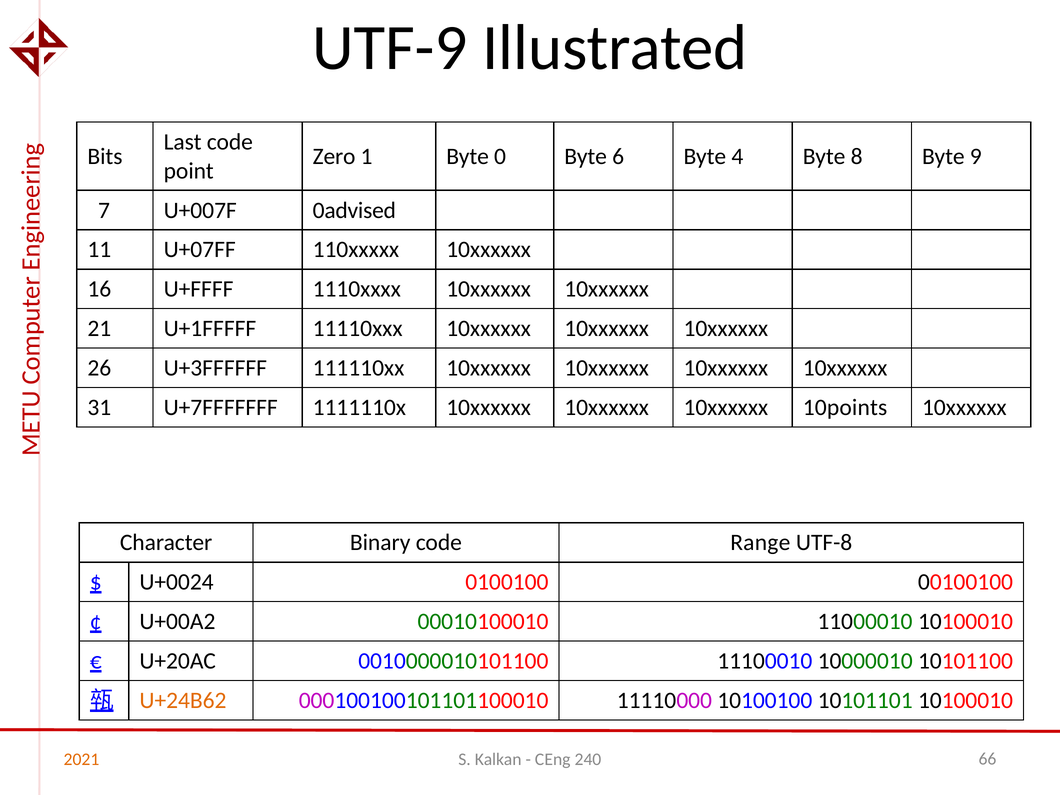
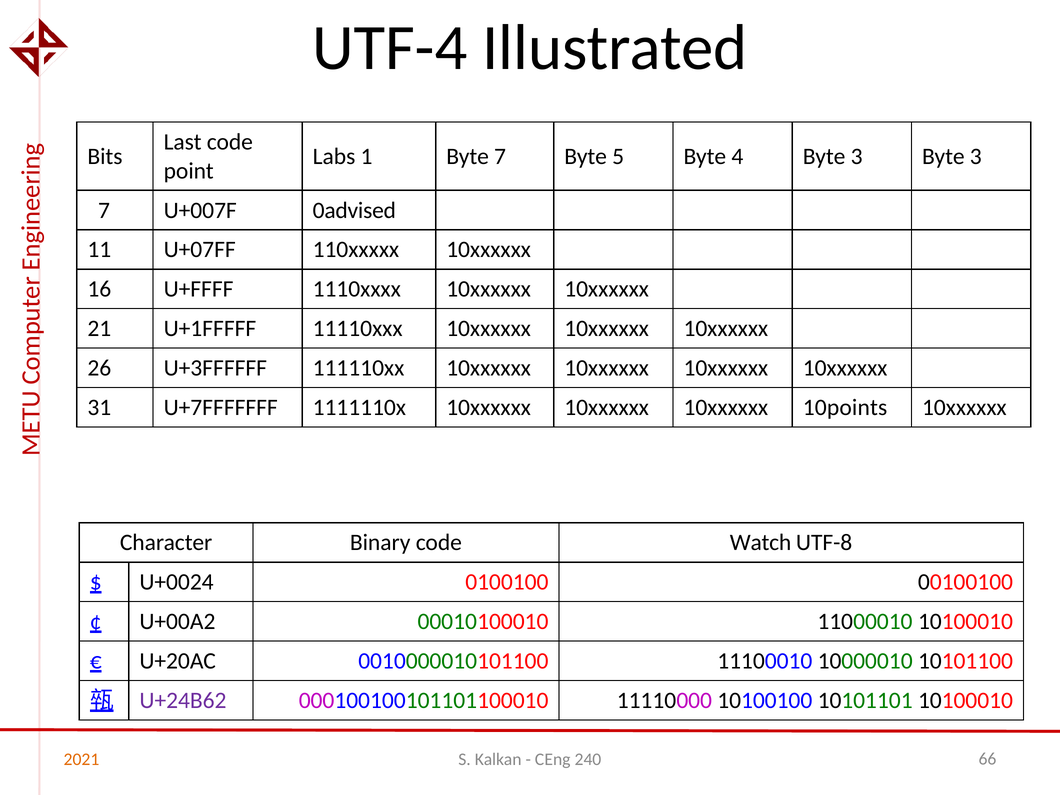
UTF-9: UTF-9 -> UTF-4
Zero: Zero -> Labs
Byte 0: 0 -> 7
6: 6 -> 5
4 Byte 8: 8 -> 3
9 at (976, 156): 9 -> 3
Range: Range -> Watch
U+24B62 colour: orange -> purple
